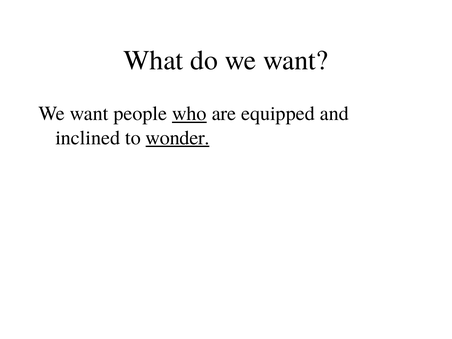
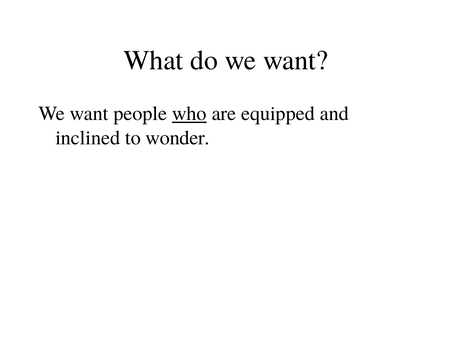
wonder underline: present -> none
